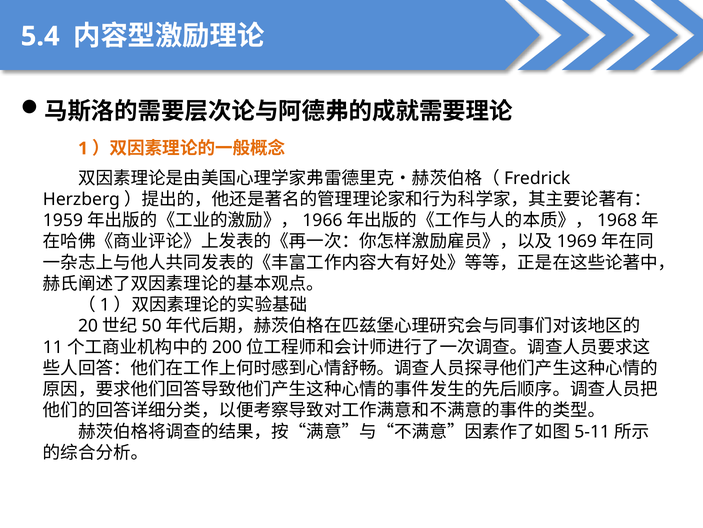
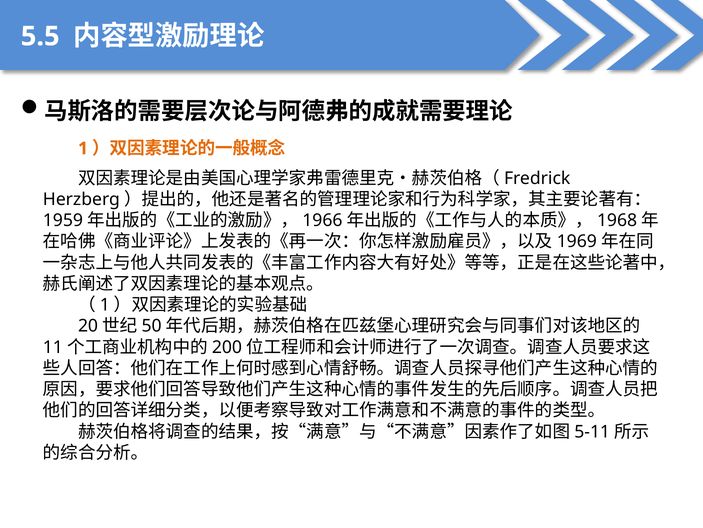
5.4: 5.4 -> 5.5
